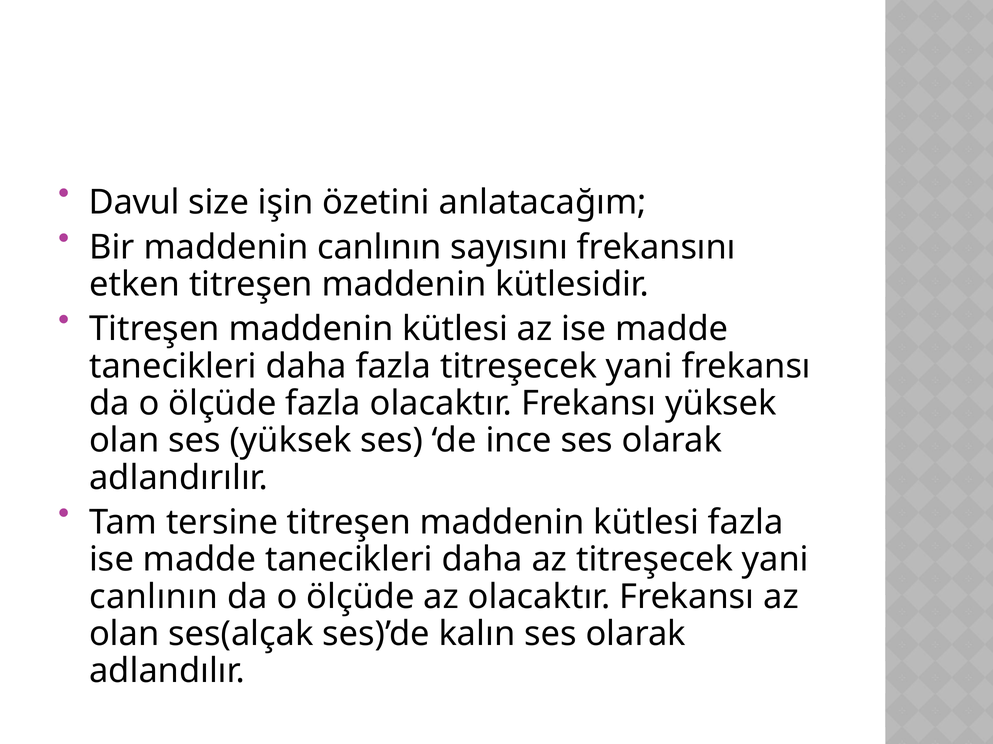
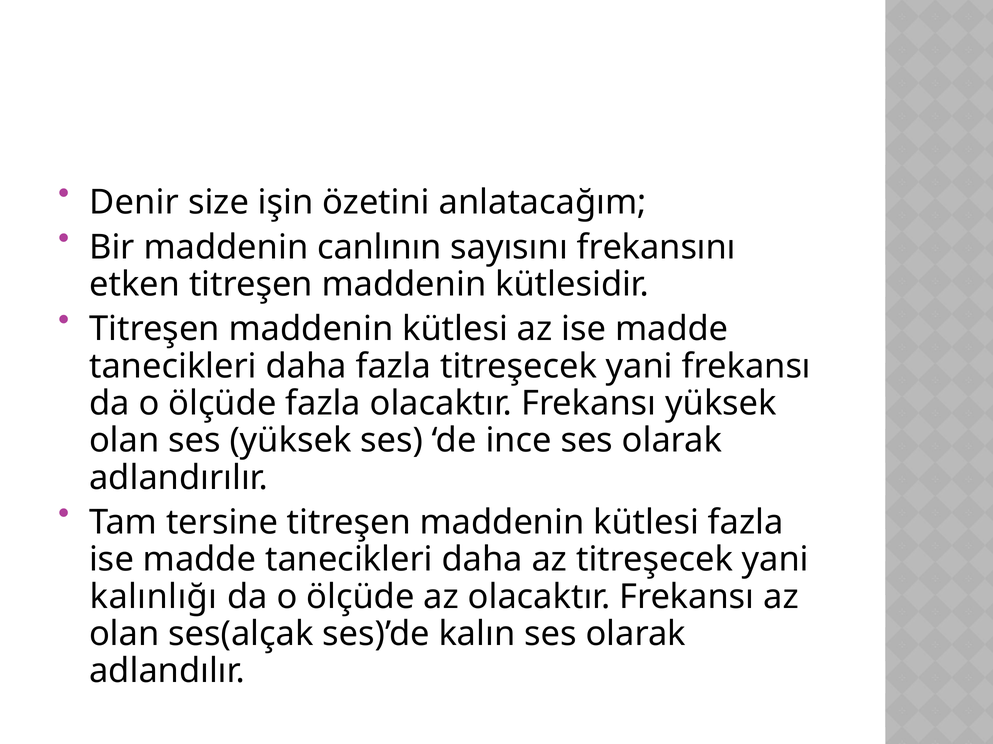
Davul: Davul -> Denir
canlının at (154, 597): canlının -> kalınlığı
